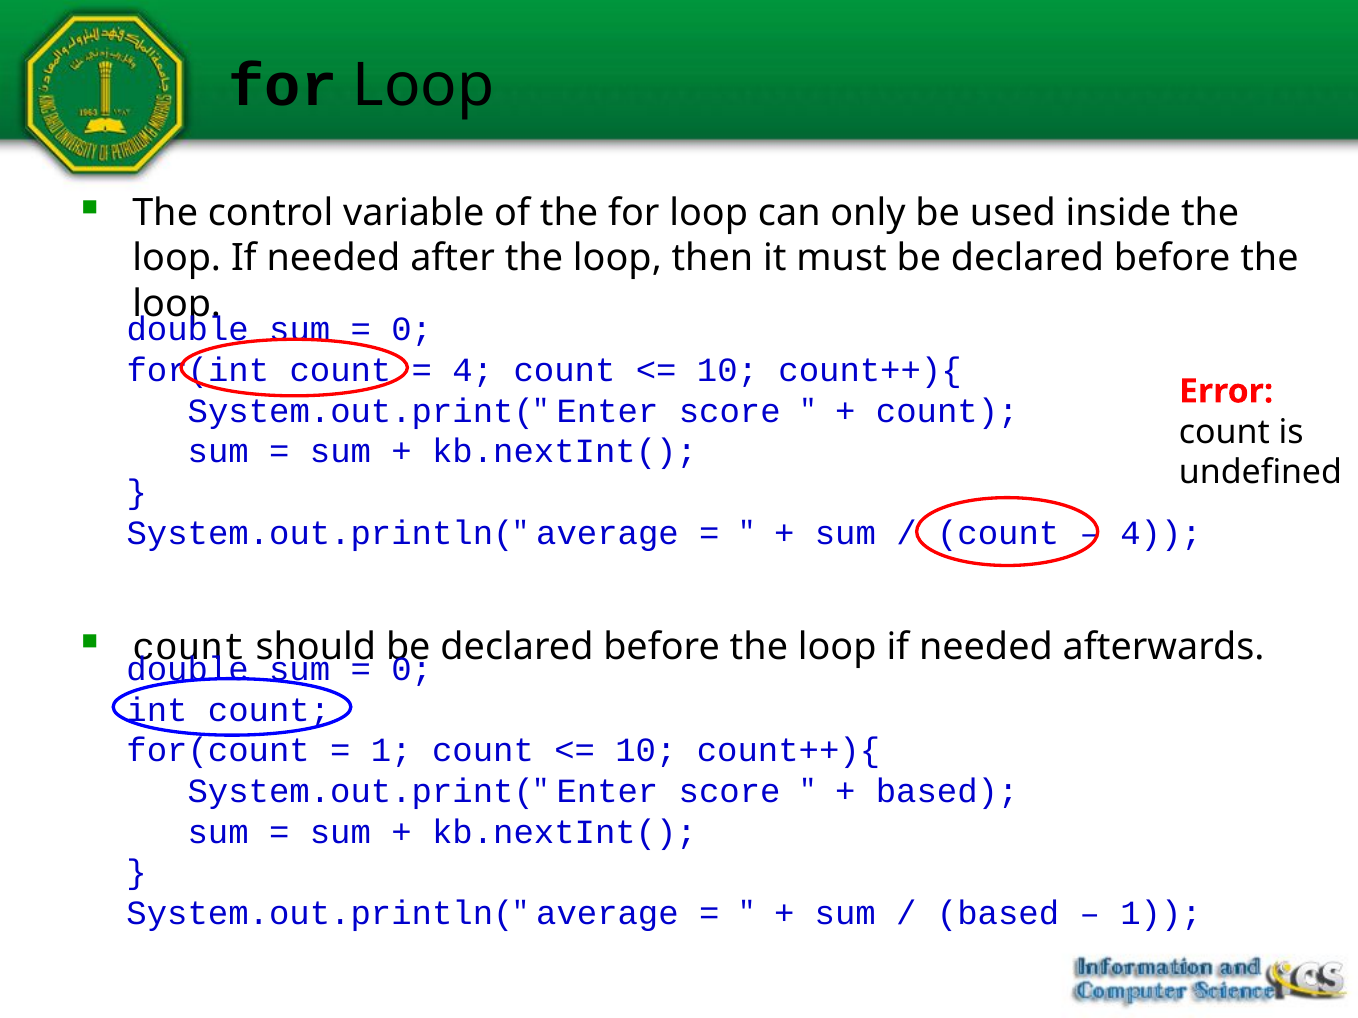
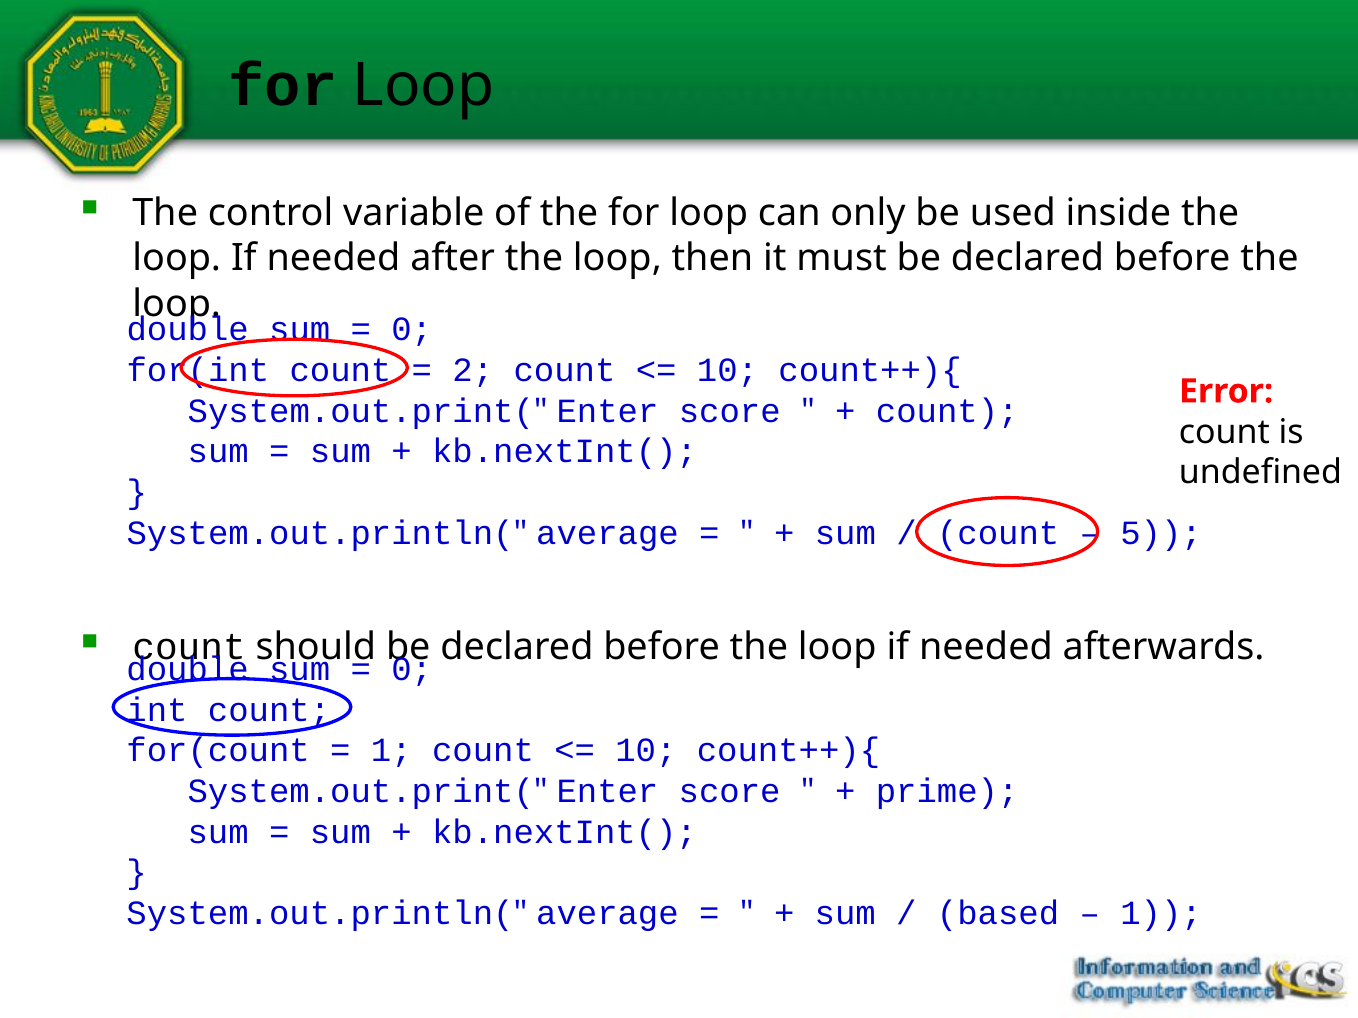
4 at (473, 370): 4 -> 2
4 at (1161, 533): 4 -> 5
based at (947, 792): based -> prime
